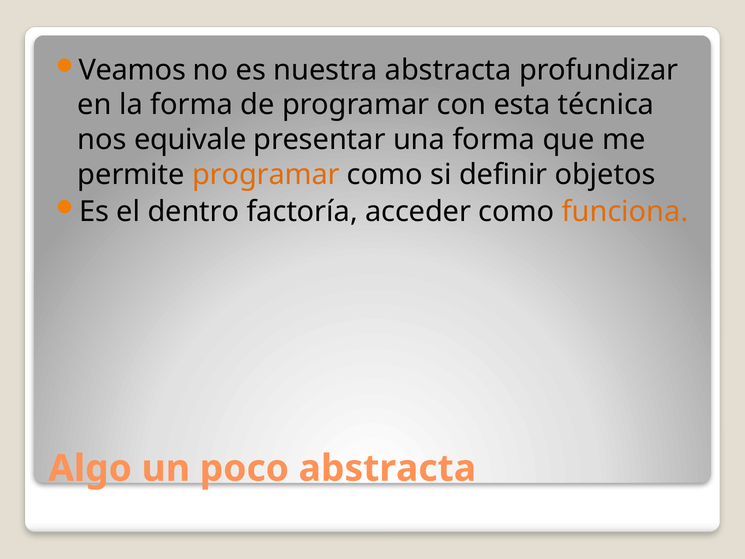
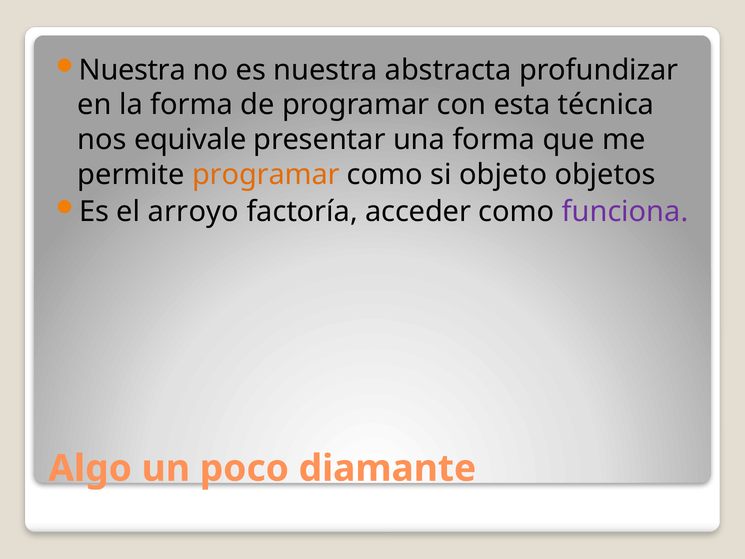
Veamos at (132, 70): Veamos -> Nuestra
definir: definir -> objeto
dentro: dentro -> arroyo
funciona colour: orange -> purple
poco abstracta: abstracta -> diamante
